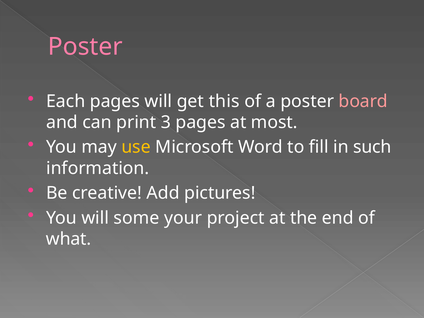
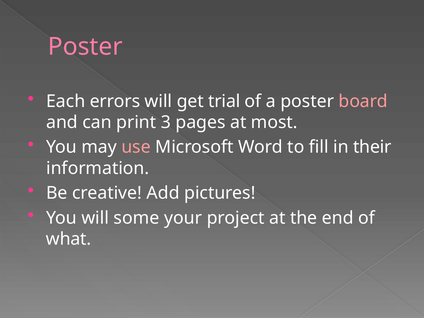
Each pages: pages -> errors
this: this -> trial
use colour: yellow -> pink
such: such -> their
